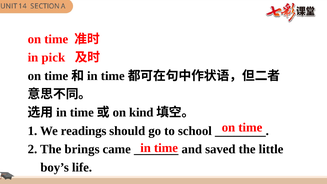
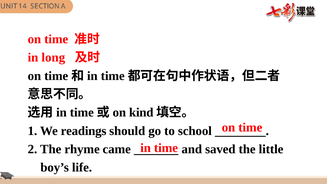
pick: pick -> long
brings: brings -> rhyme
